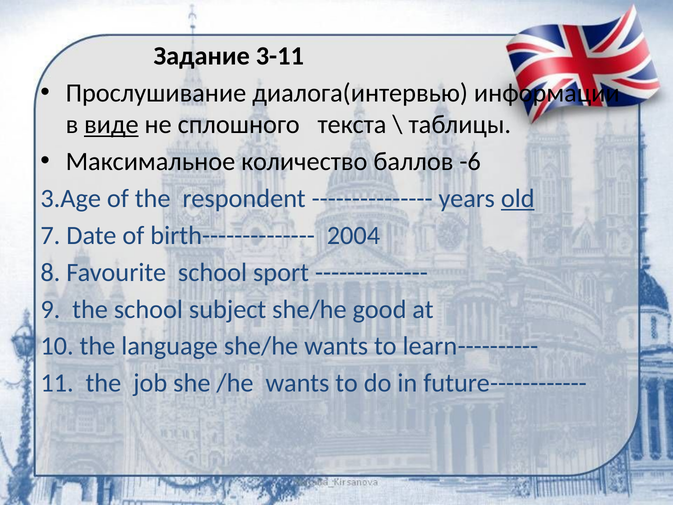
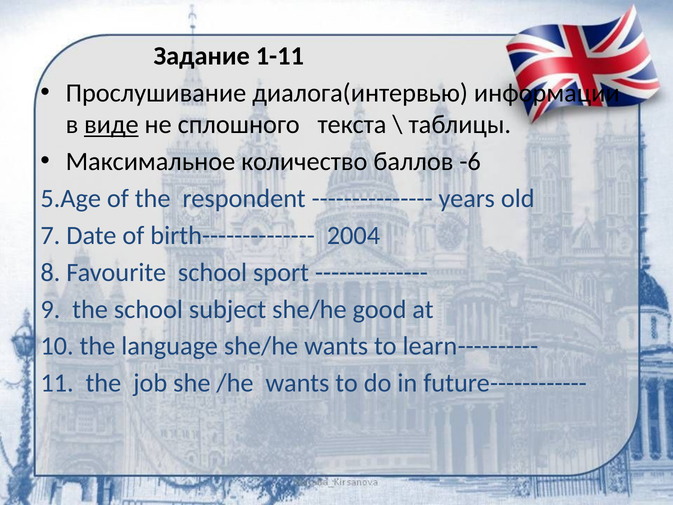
3-11: 3-11 -> 1-11
3.Age: 3.Age -> 5.Age
old underline: present -> none
